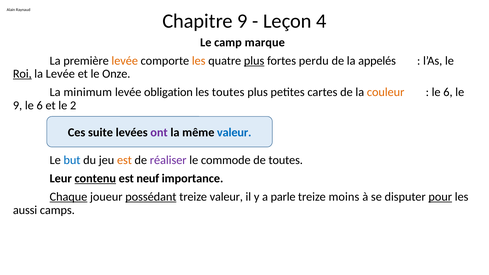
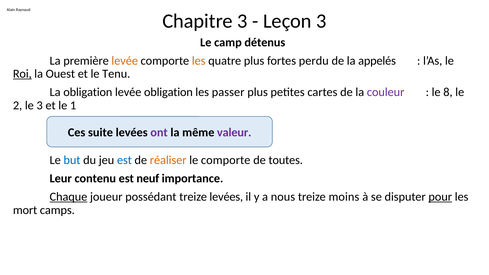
Chapitre 9: 9 -> 3
Leçon 4: 4 -> 3
marque: marque -> détenus
plus at (254, 61) underline: present -> none
la Levée: Levée -> Ouest
Onze: Onze -> Tenu
La minimum: minimum -> obligation
les toutes: toutes -> passer
couleur colour: orange -> purple
6 at (448, 92): 6 -> 8
9 at (18, 105): 9 -> 2
6 at (40, 105): 6 -> 3
2: 2 -> 1
valeur at (234, 133) colour: blue -> purple
est at (124, 160) colour: orange -> blue
réaliser colour: purple -> orange
le commode: commode -> comporte
contenu underline: present -> none
possédant underline: present -> none
treize valeur: valeur -> levées
parle: parle -> nous
aussi: aussi -> mort
